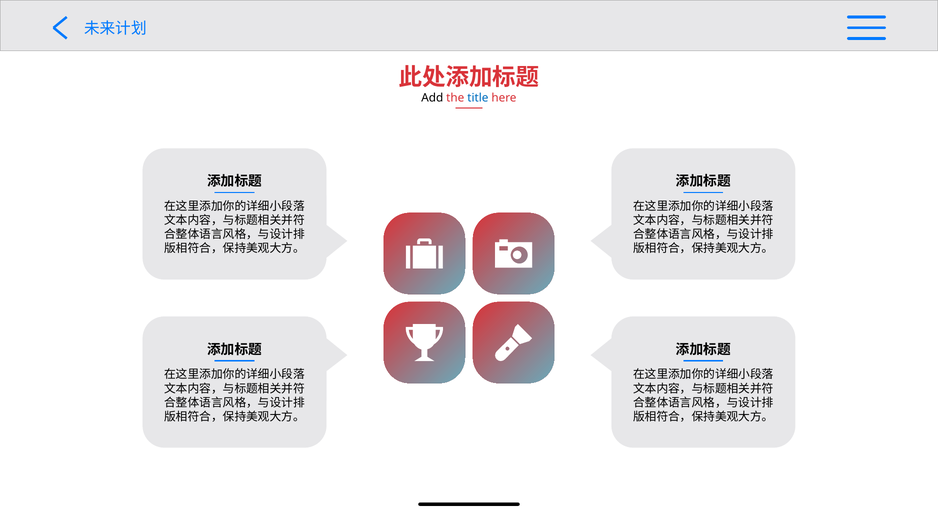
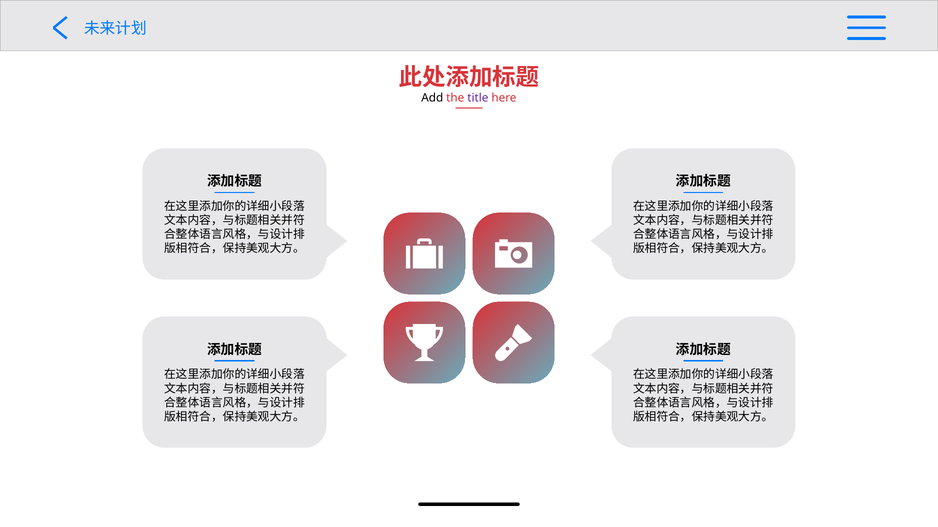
title colour: blue -> purple
